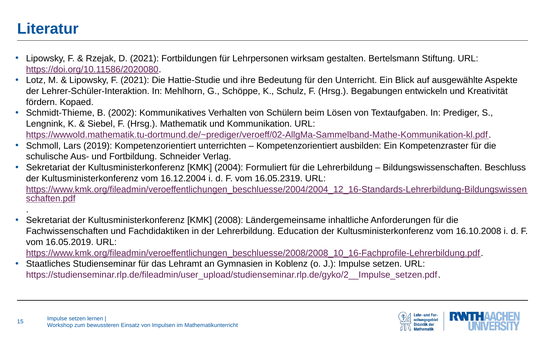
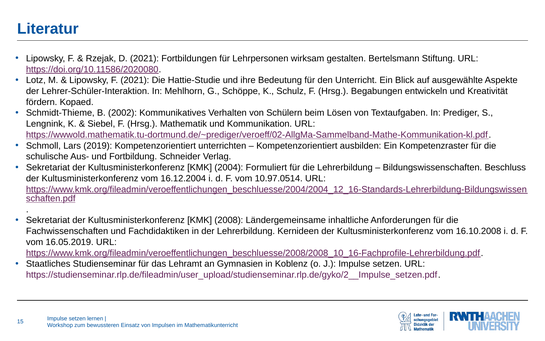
16.05.2319: 16.05.2319 -> 10.97.0514
Education: Education -> Kernideen
